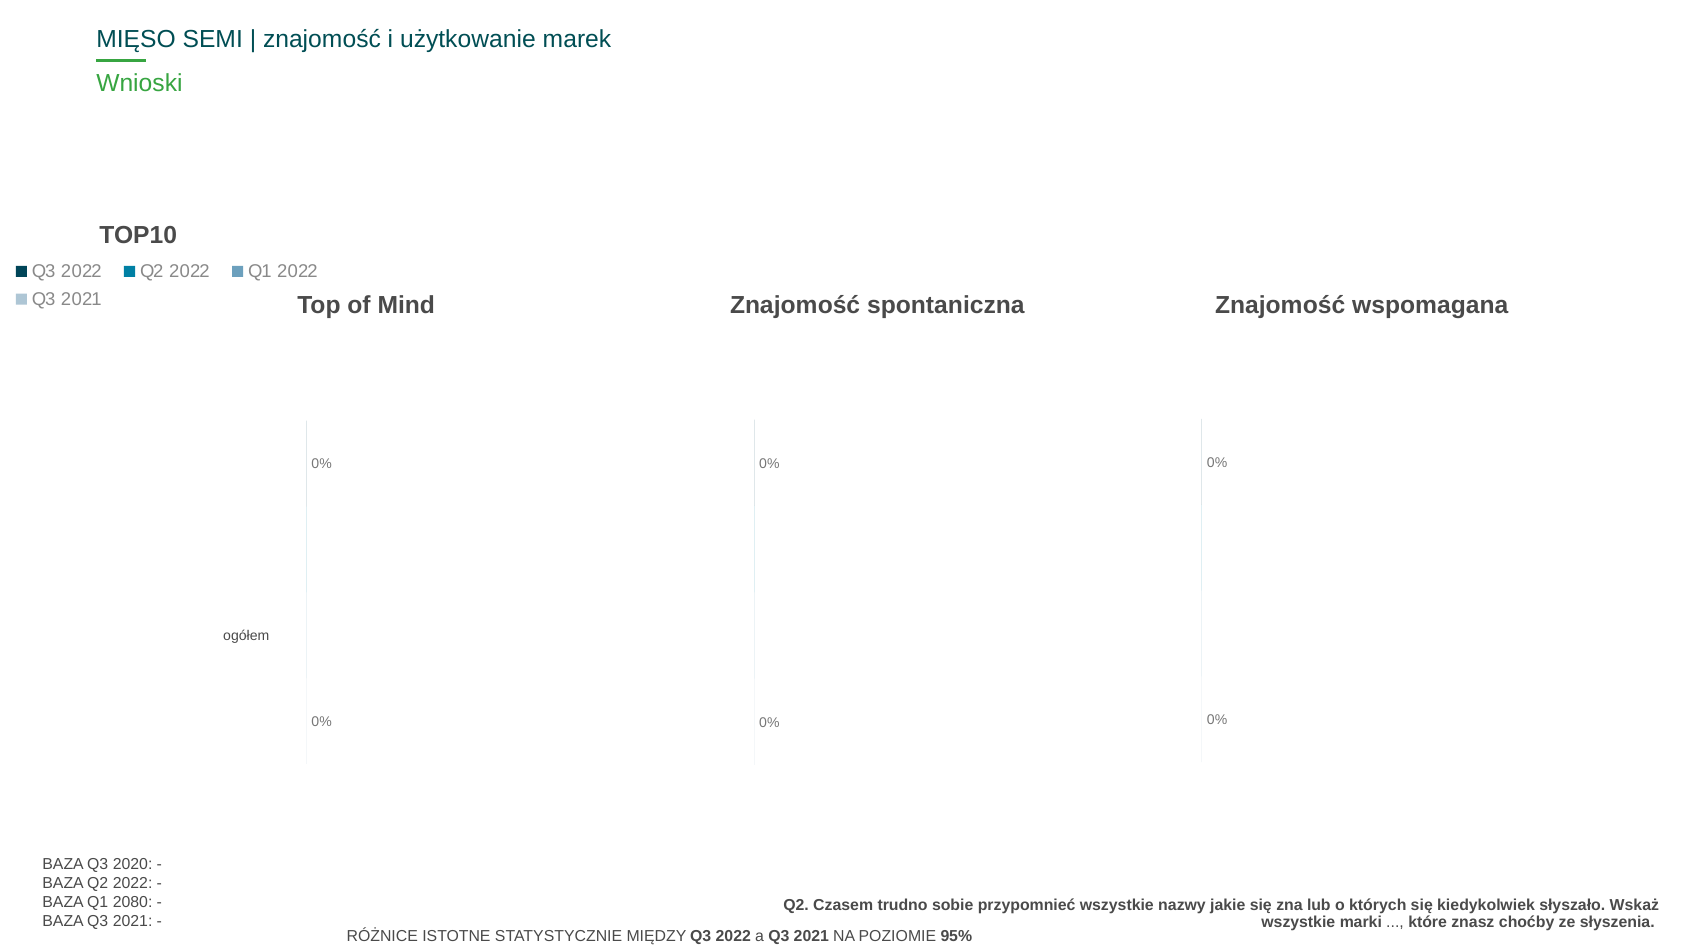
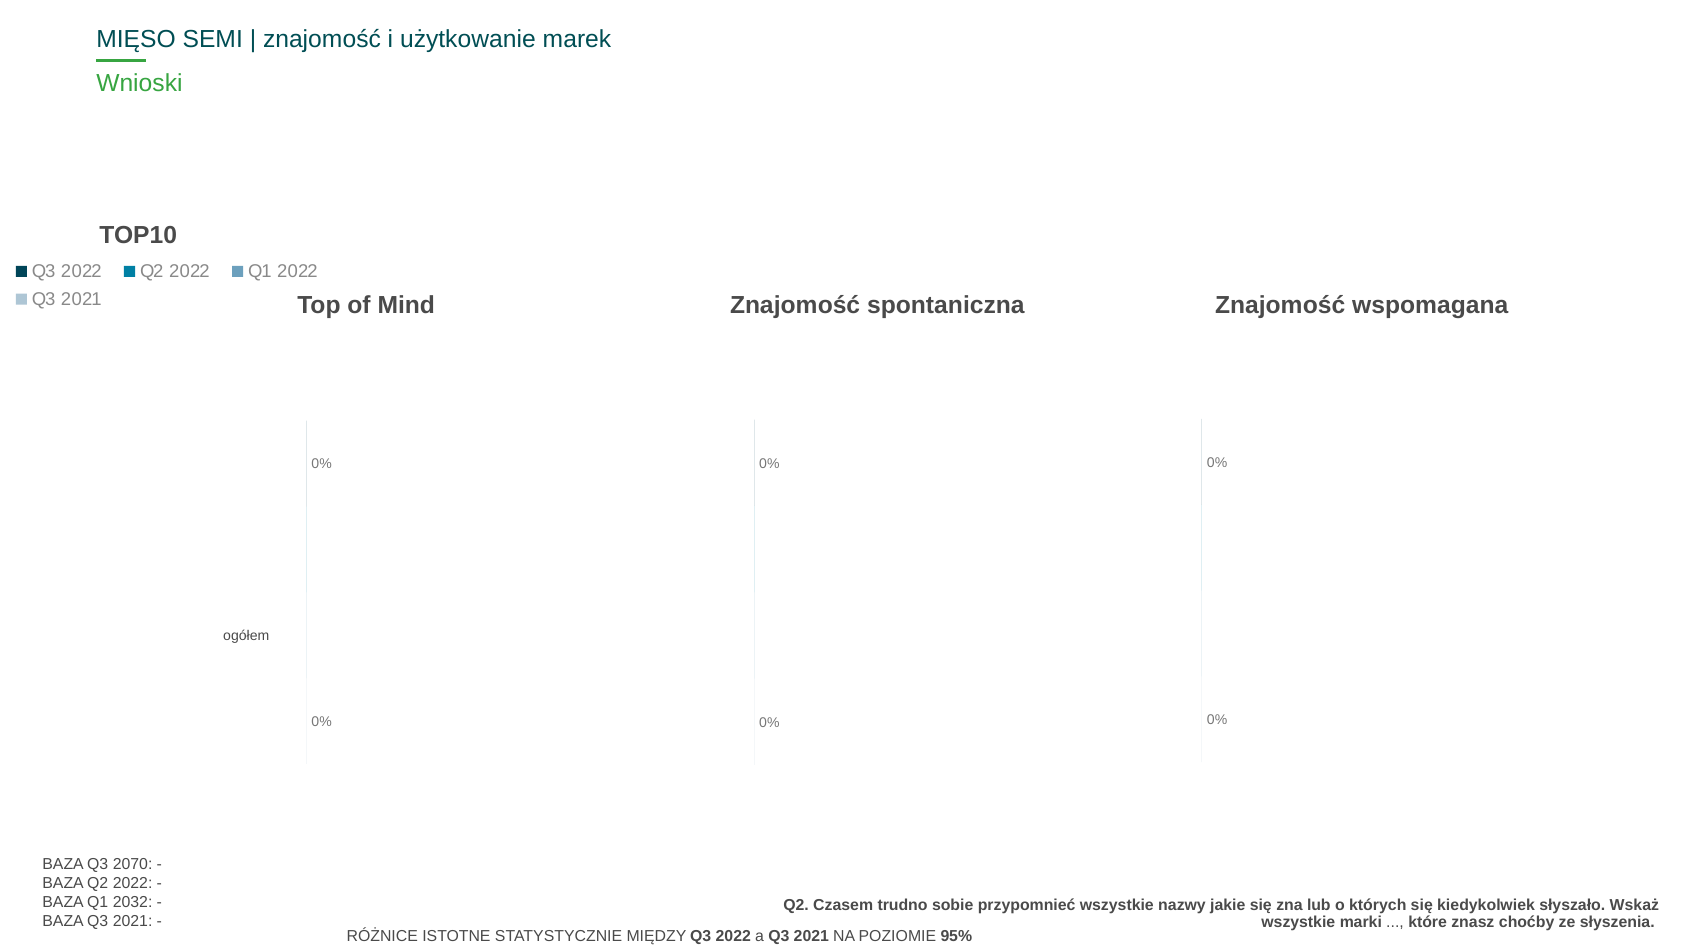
2020: 2020 -> 2070
2080: 2080 -> 2032
